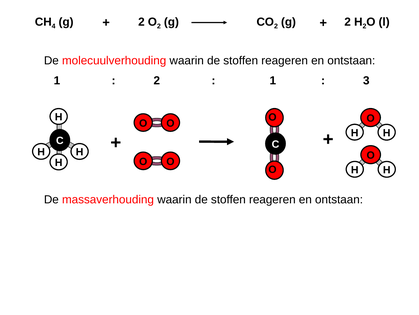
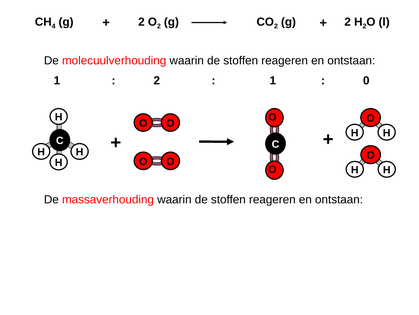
3: 3 -> 0
